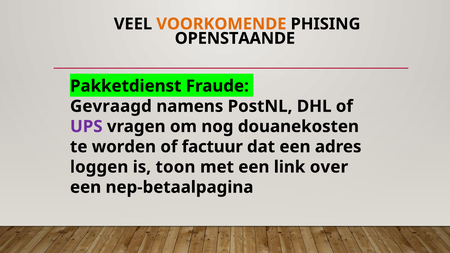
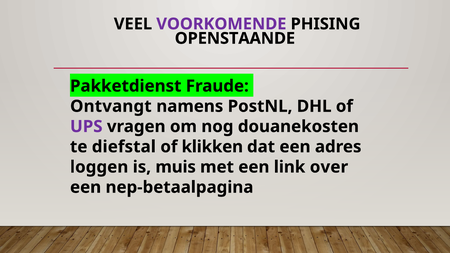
VOORKOMENDE colour: orange -> purple
Gevraagd: Gevraagd -> Ontvangt
worden: worden -> diefstal
factuur: factuur -> klikken
toon: toon -> muis
